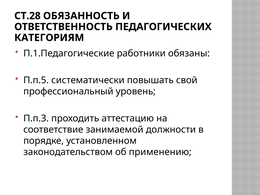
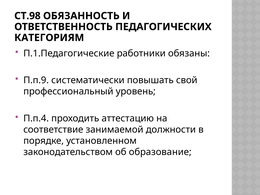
СТ.28: СТ.28 -> СТ.98
П.п.5: П.п.5 -> П.п.9
П.п.3: П.п.3 -> П.п.4
применению: применению -> образование
